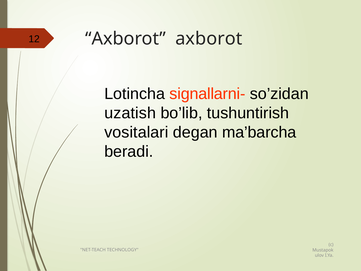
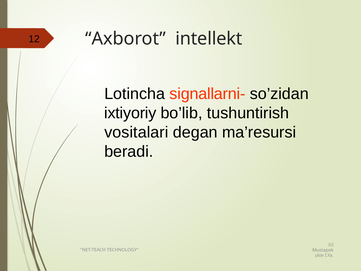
Axborot axborot: axborot -> intellekt
uzatish: uzatish -> ixtiyoriy
ma’barcha: ma’barcha -> ma’resursi
